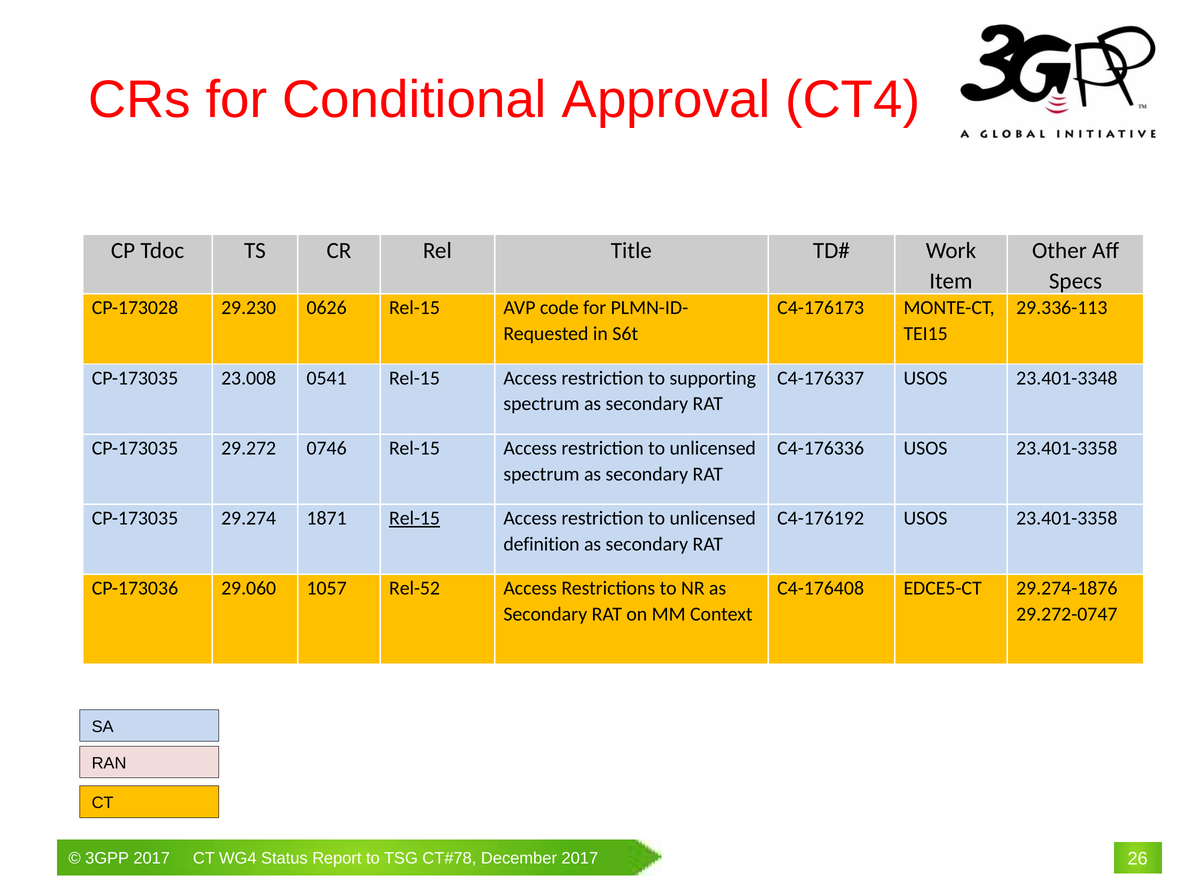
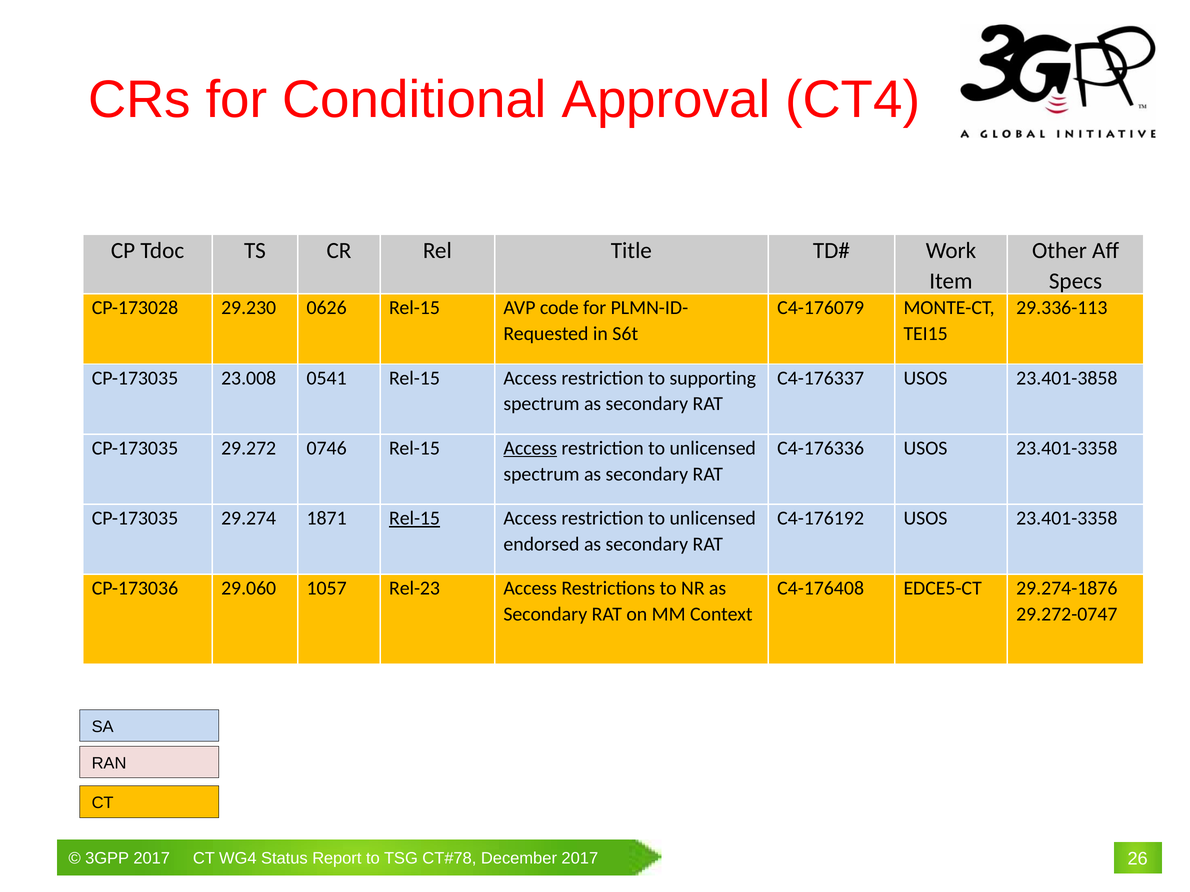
C4-176173: C4-176173 -> C4-176079
23.401-3348: 23.401-3348 -> 23.401-3858
Access at (530, 448) underline: none -> present
definition: definition -> endorsed
Rel-52: Rel-52 -> Rel-23
